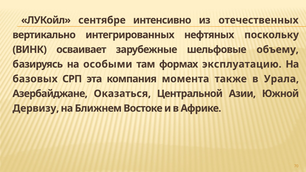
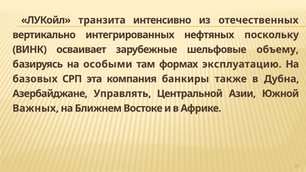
сентябре: сентябре -> транзита
момента: момента -> банкиры
Урала: Урала -> Дубна
Оказаться: Оказаться -> Управлять
Дервизу: Дервизу -> Важных
